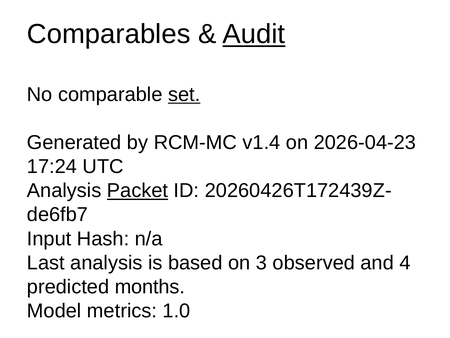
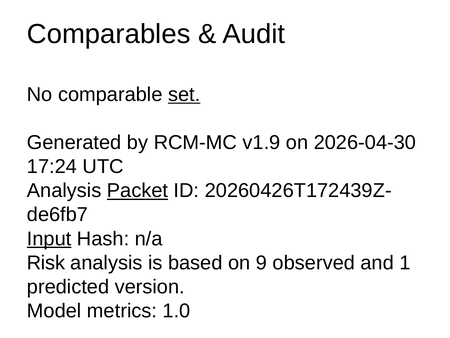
Audit underline: present -> none
v1.4: v1.4 -> v1.9
2026-04-23: 2026-04-23 -> 2026-04-30
Input underline: none -> present
Last: Last -> Risk
3: 3 -> 9
4: 4 -> 1
months: months -> version
